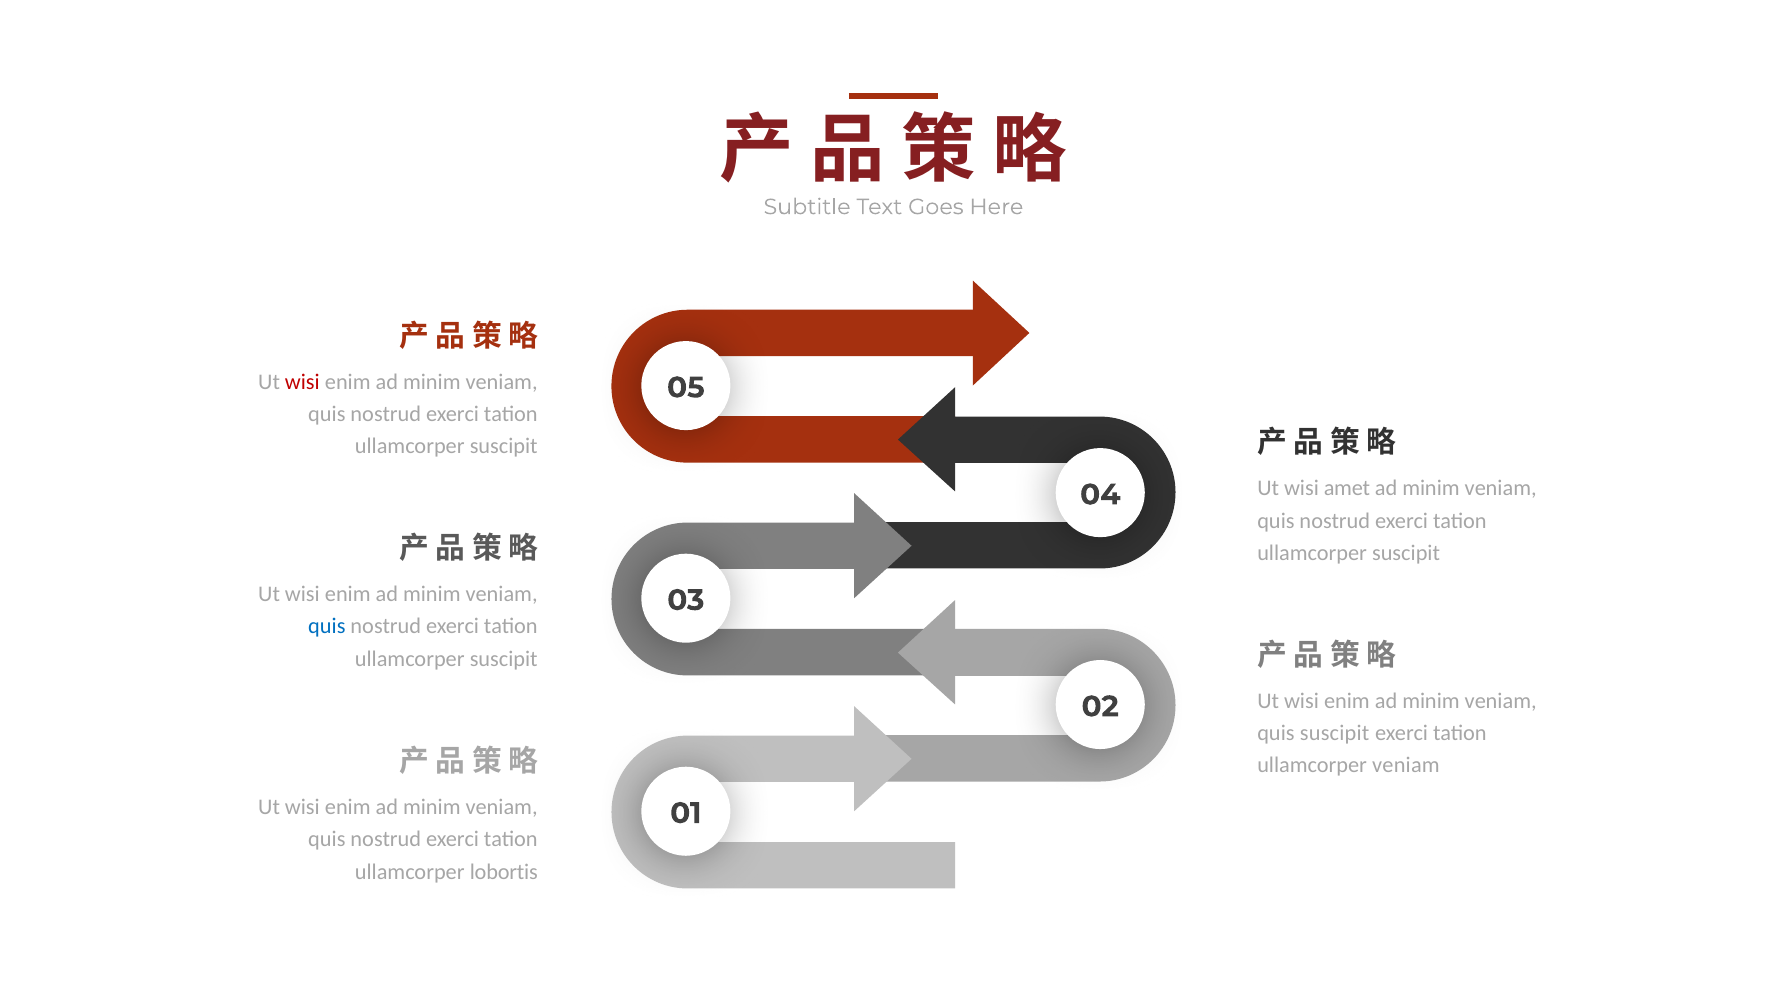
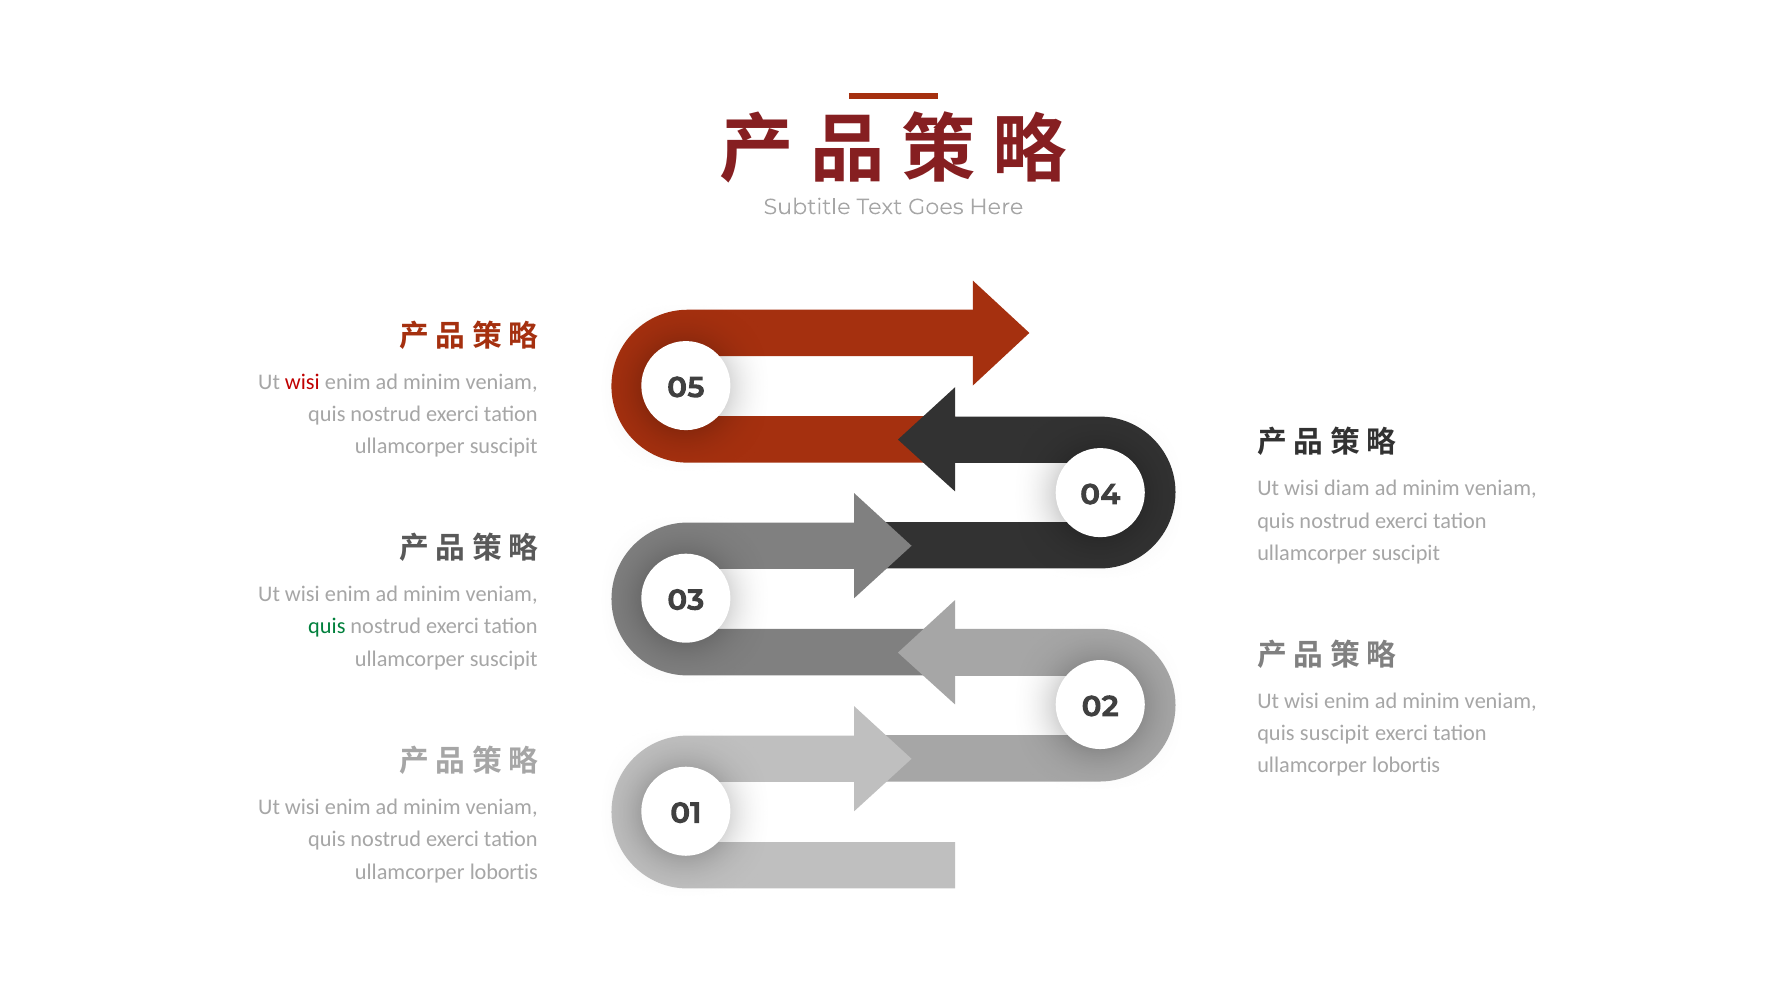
amet: amet -> diam
quis at (327, 627) colour: blue -> green
veniam at (1406, 765): veniam -> lobortis
